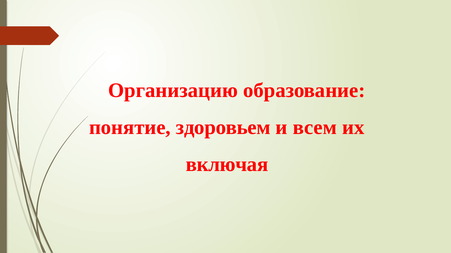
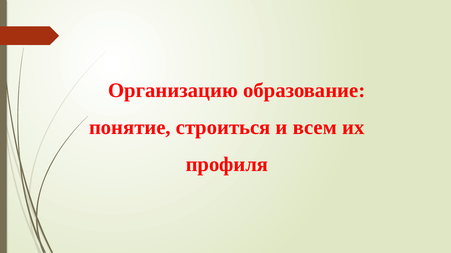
здоровьем: здоровьем -> строиться
включая: включая -> профиля
